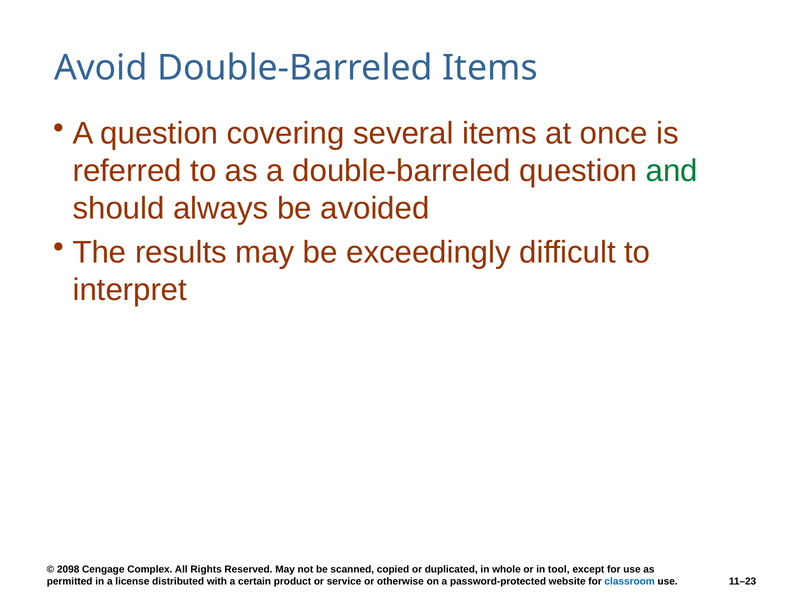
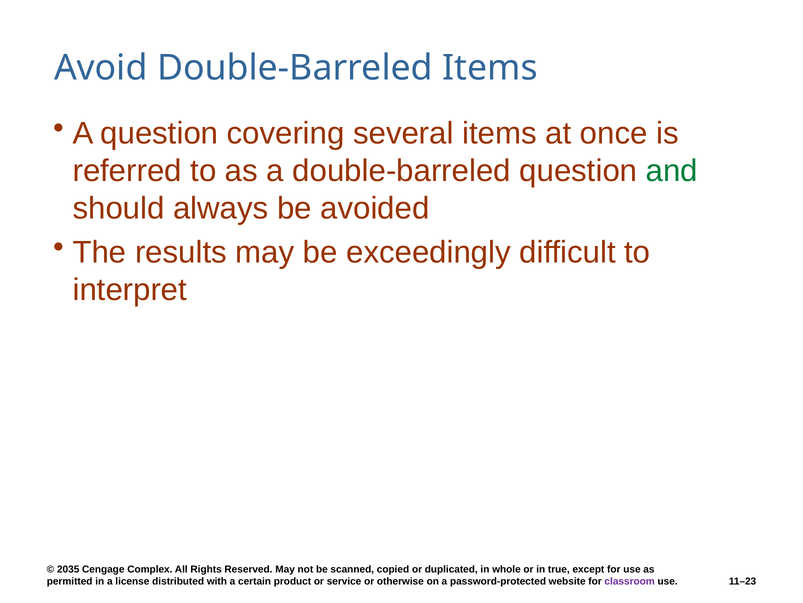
2098: 2098 -> 2035
tool: tool -> true
classroom colour: blue -> purple
